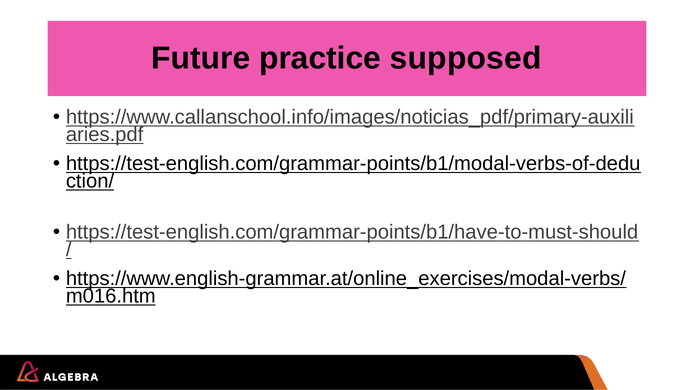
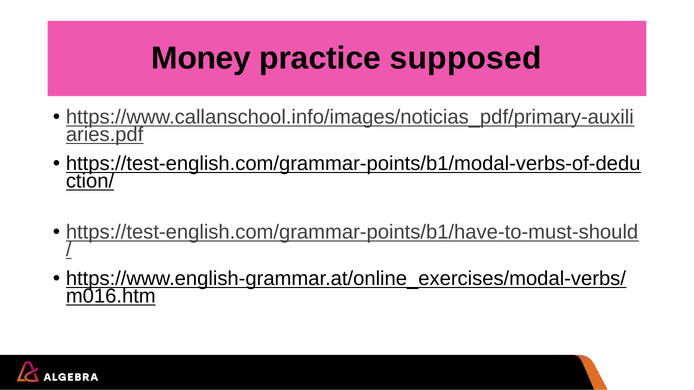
Future: Future -> Money
